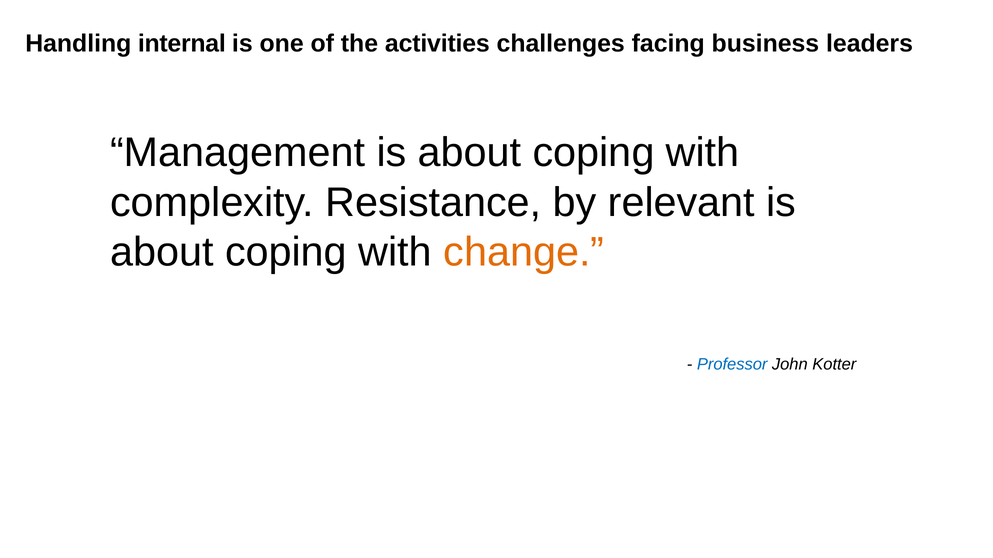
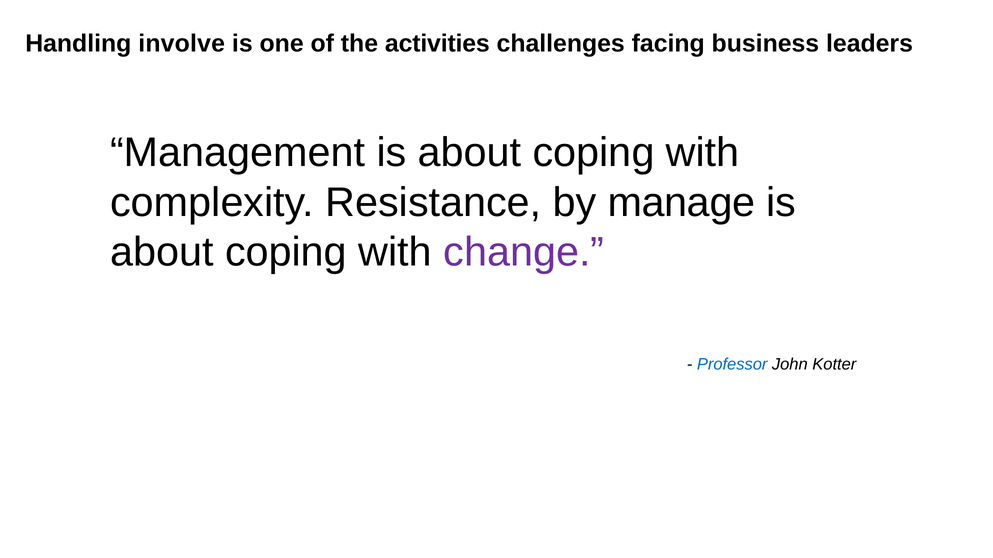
internal: internal -> involve
relevant: relevant -> manage
change colour: orange -> purple
